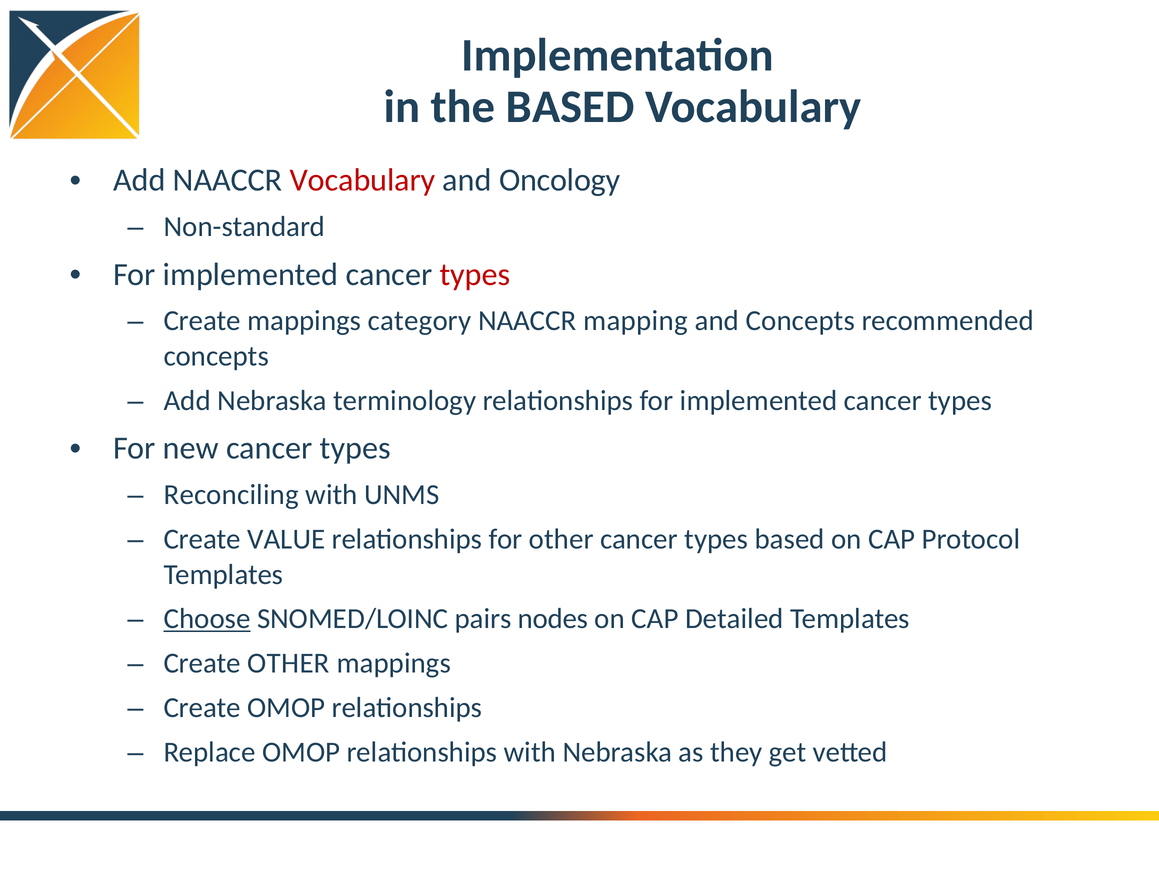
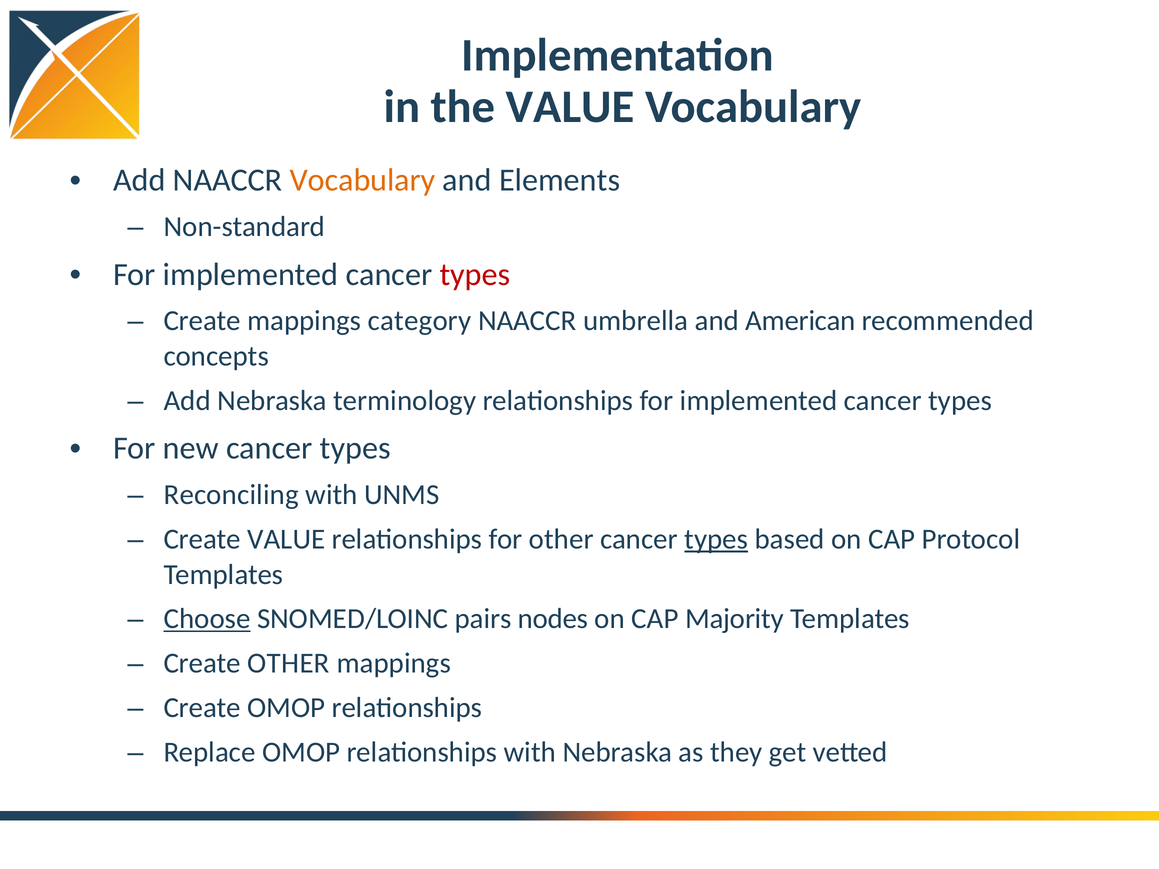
the BASED: BASED -> VALUE
Vocabulary at (363, 180) colour: red -> orange
Oncology: Oncology -> Elements
mapping: mapping -> umbrella
and Concepts: Concepts -> American
types at (716, 539) underline: none -> present
Detailed: Detailed -> Majority
